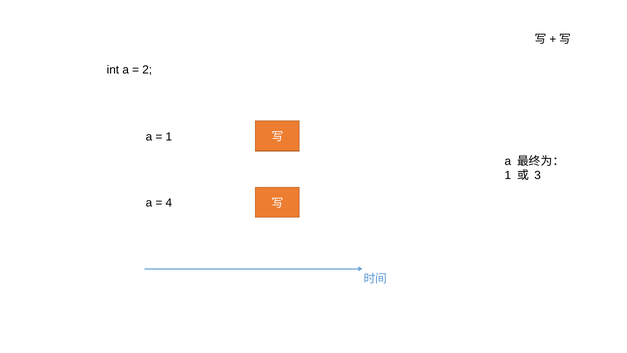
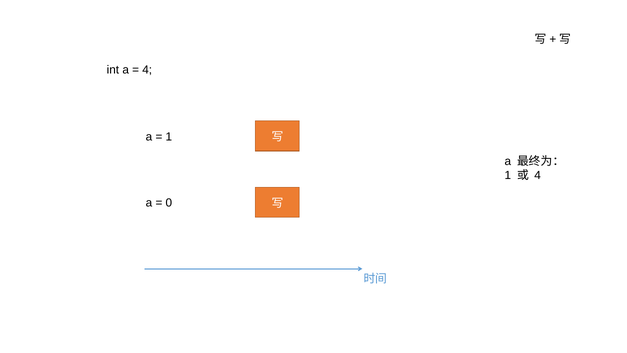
2 at (147, 70): 2 -> 4
3 at (538, 175): 3 -> 4
4: 4 -> 0
